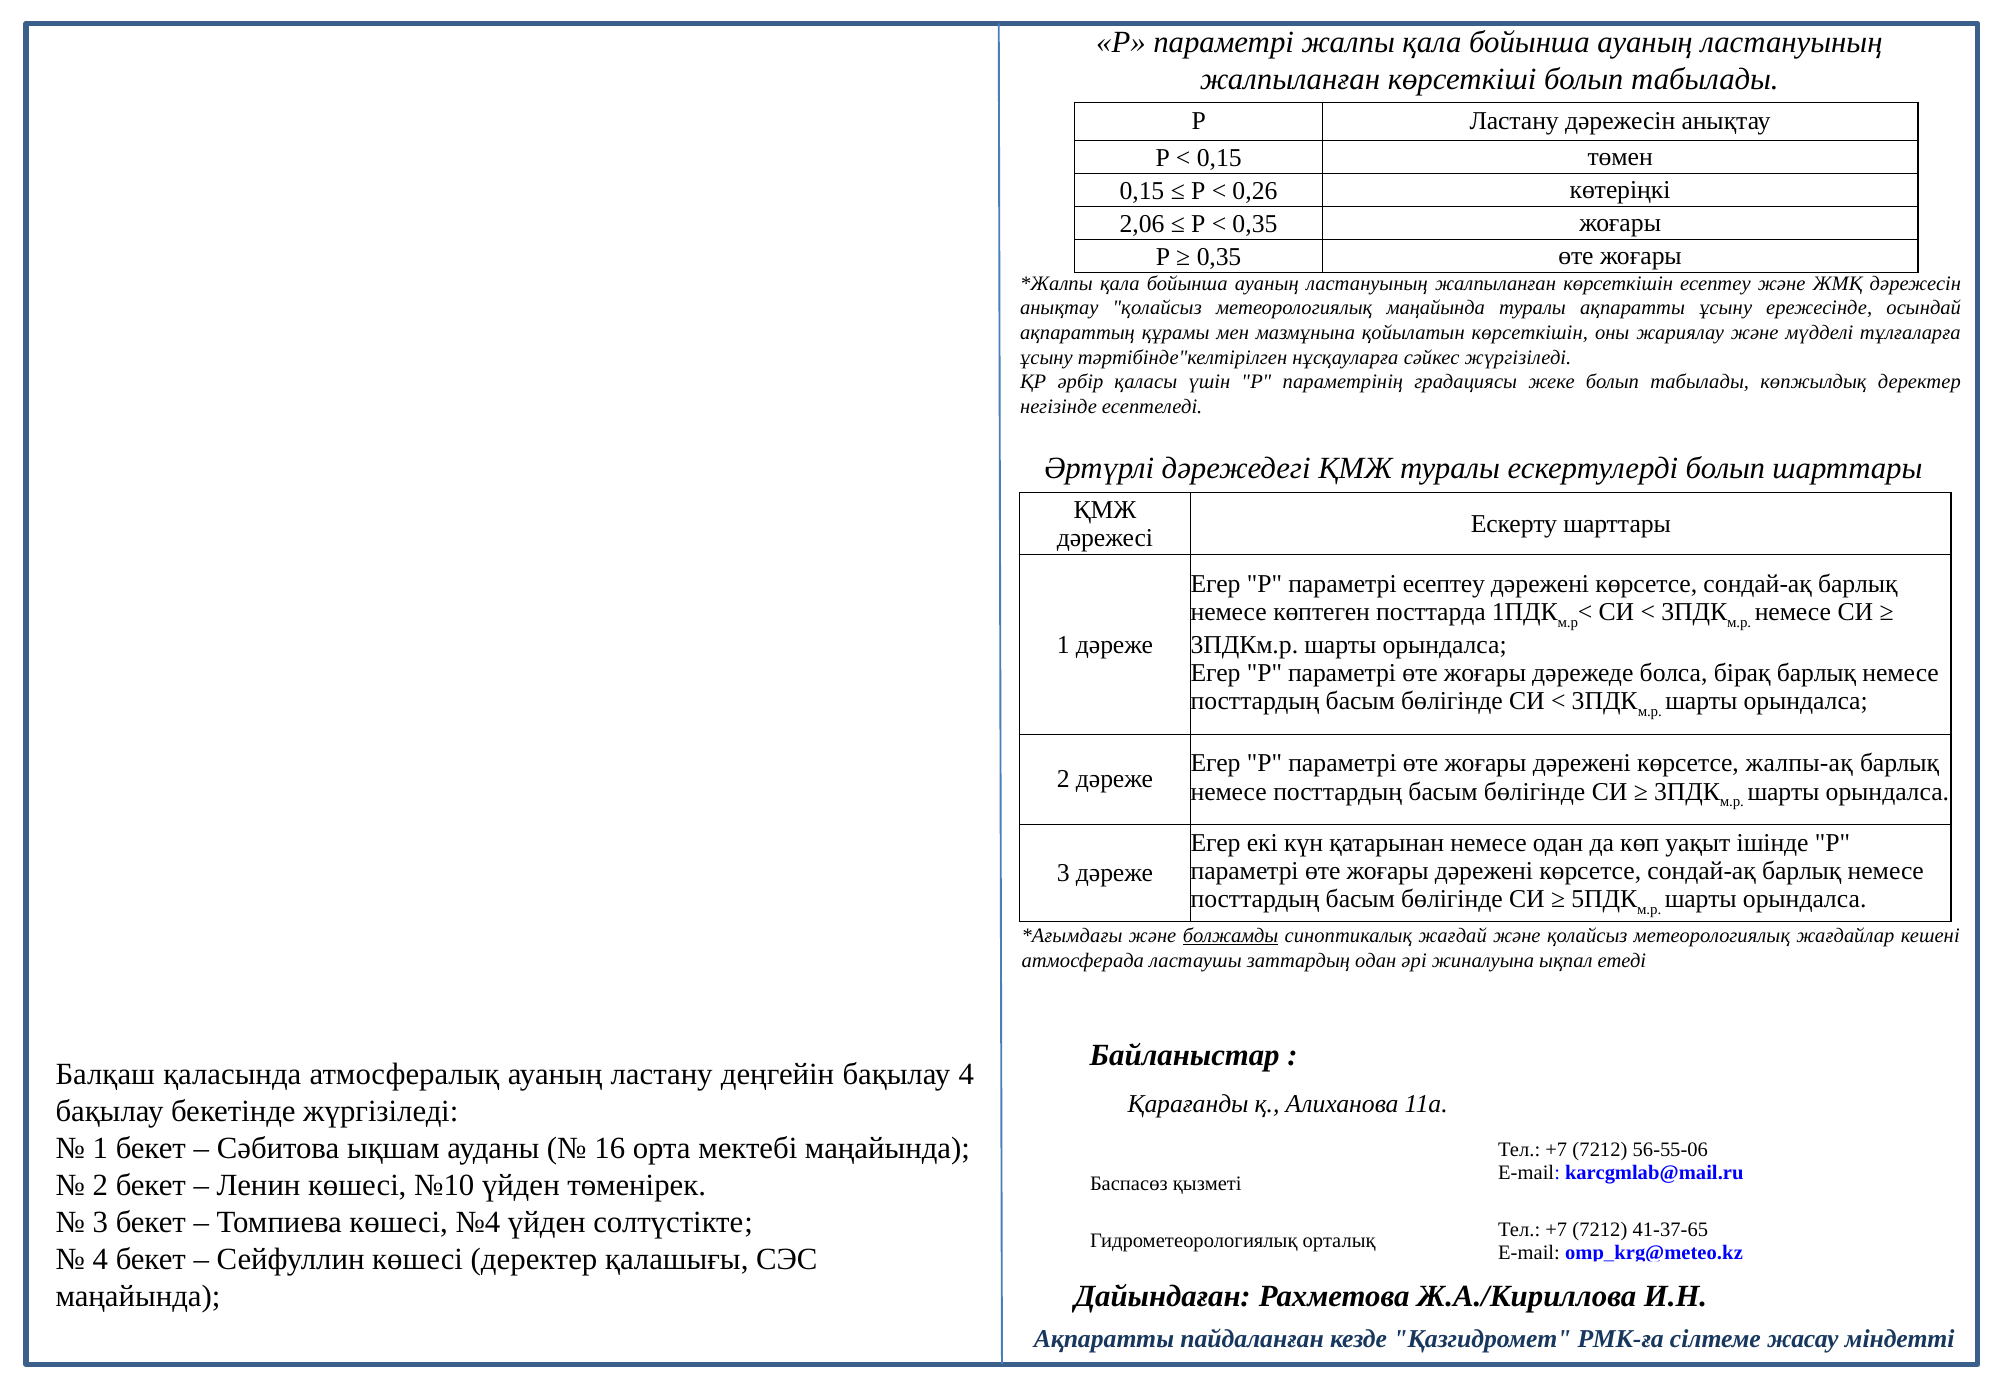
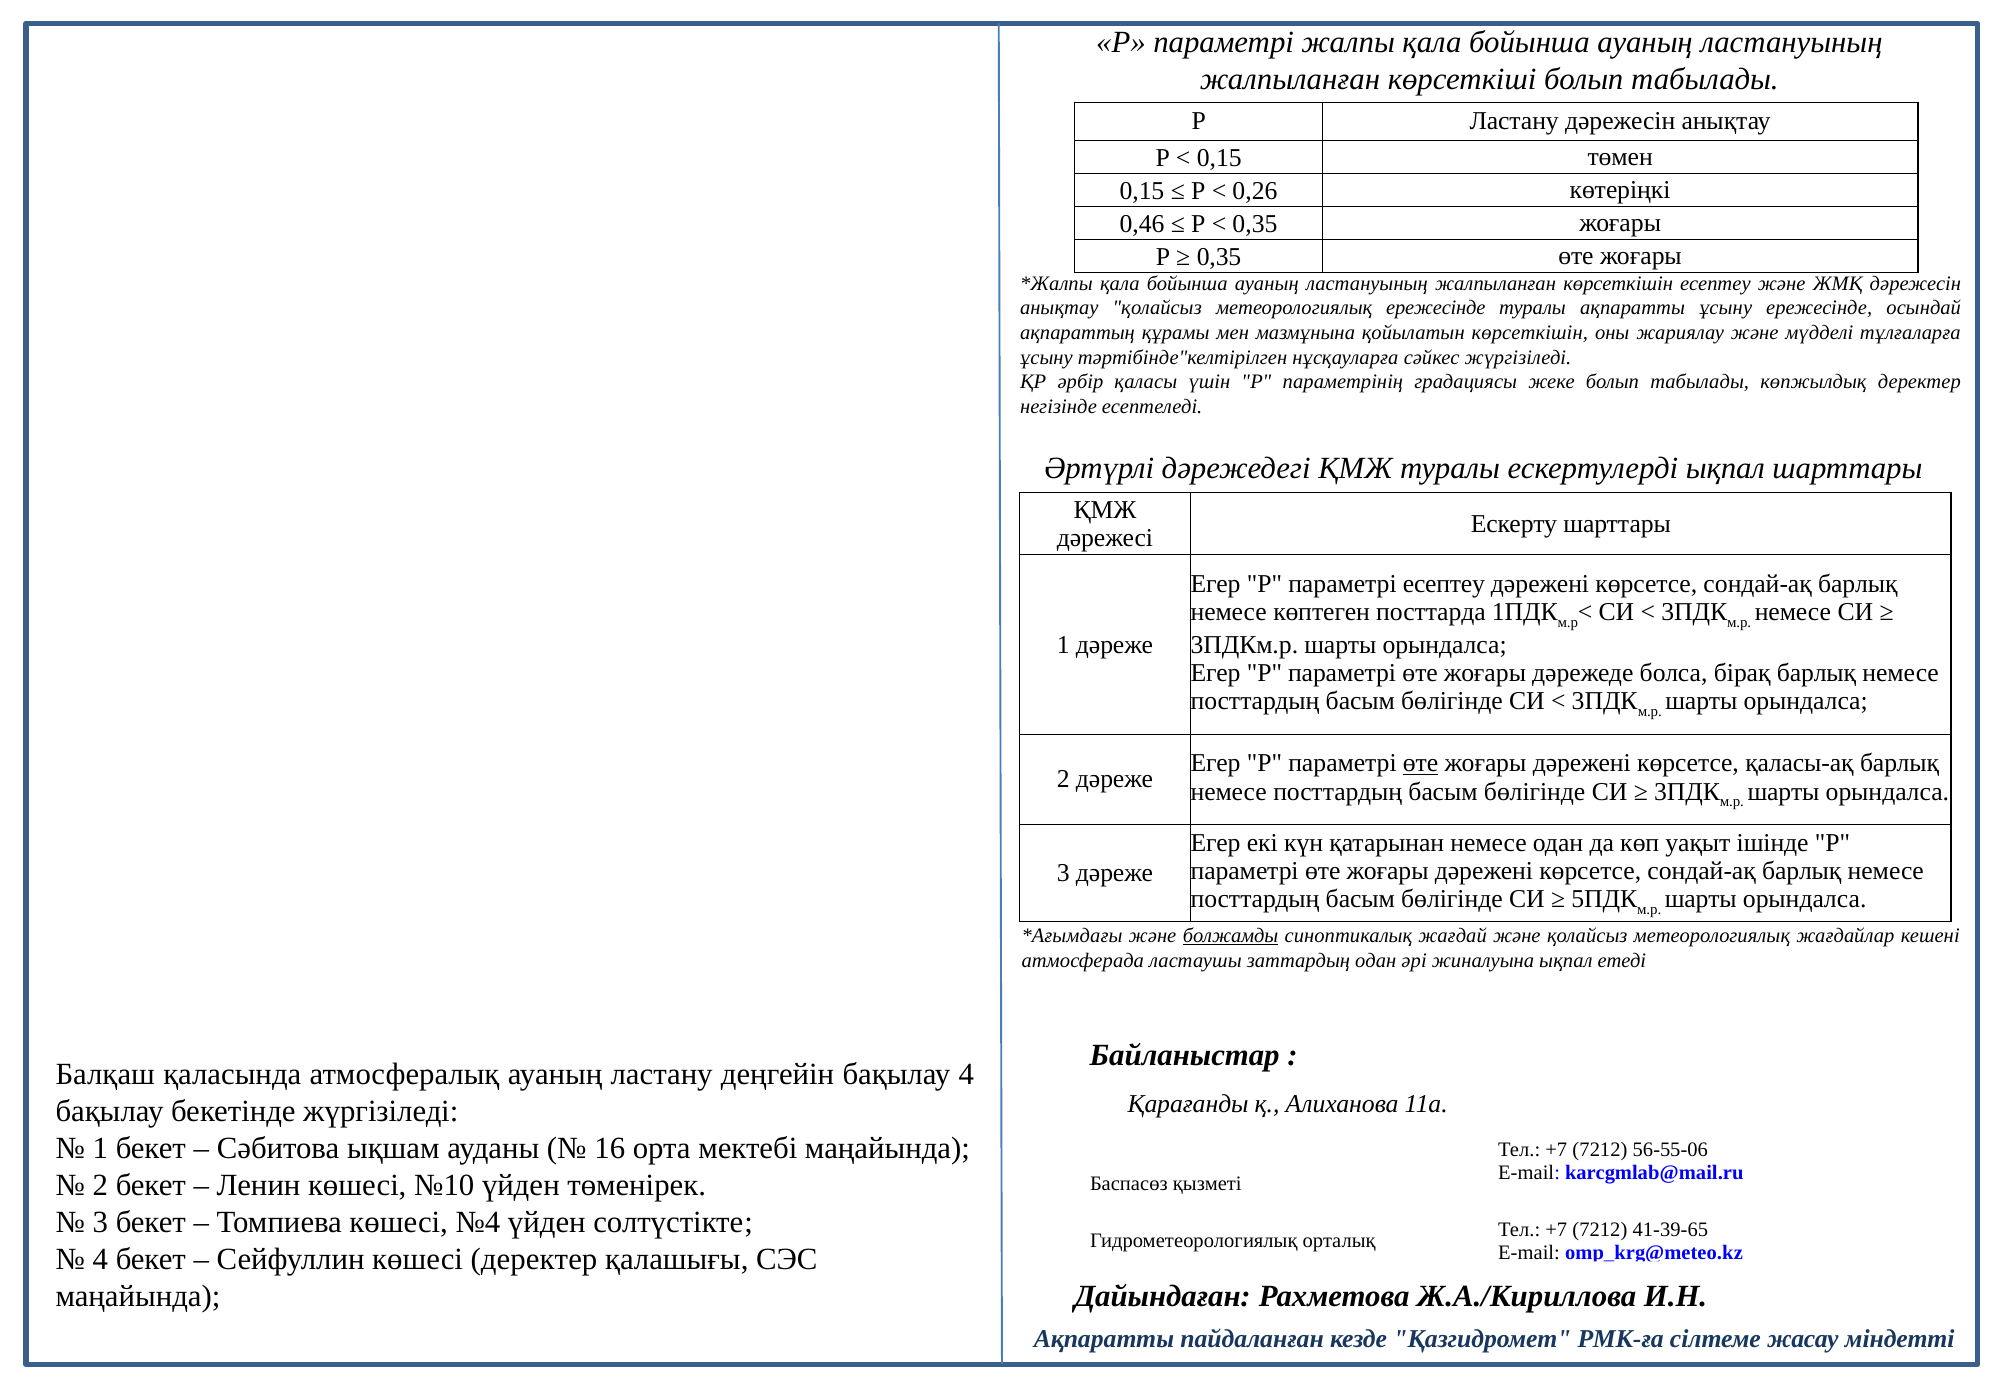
2,06: 2,06 -> 0,46
метеорологиялық маңайында: маңайында -> ережесінде
ескертулерді болып: болып -> ықпал
өте at (1421, 763) underline: none -> present
жалпы-ақ: жалпы-ақ -> қаласы-ақ
41-37-65: 41-37-65 -> 41-39-65
